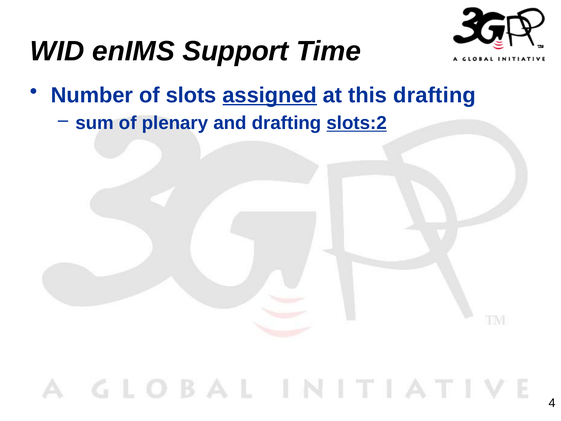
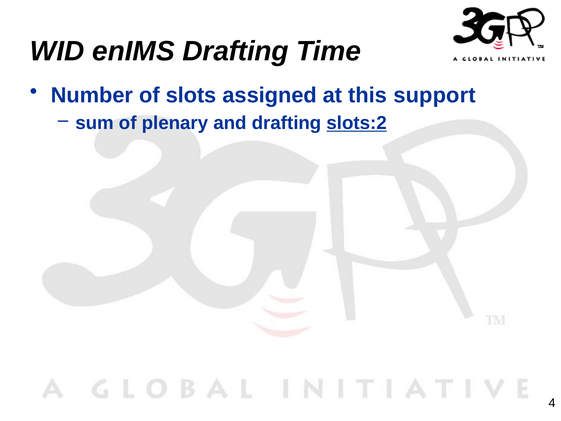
enIMS Support: Support -> Drafting
assigned underline: present -> none
this drafting: drafting -> support
